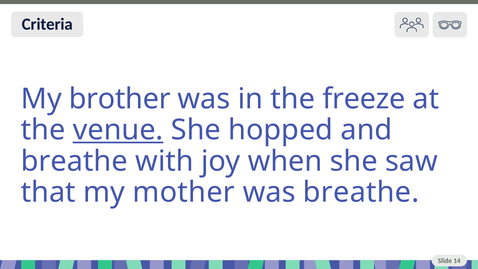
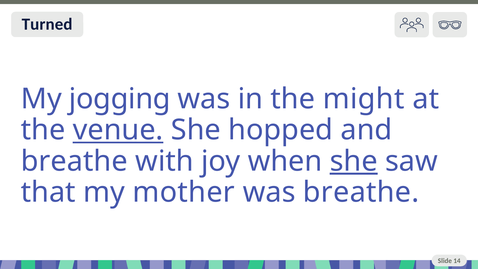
Criteria: Criteria -> Turned
brother: brother -> jogging
freeze: freeze -> might
she at (354, 161) underline: none -> present
